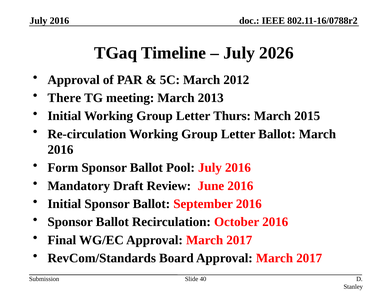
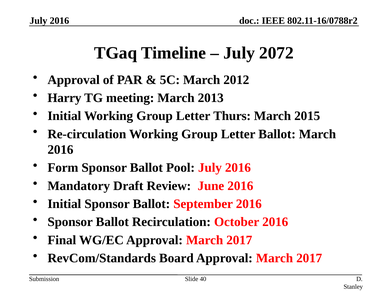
2026: 2026 -> 2072
There: There -> Harry
